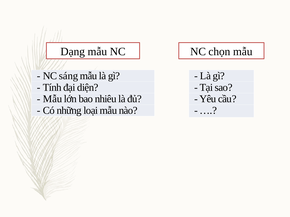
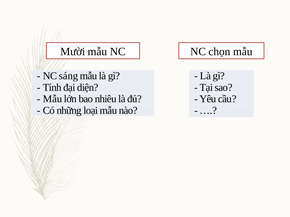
Dạng: Dạng -> Mười
